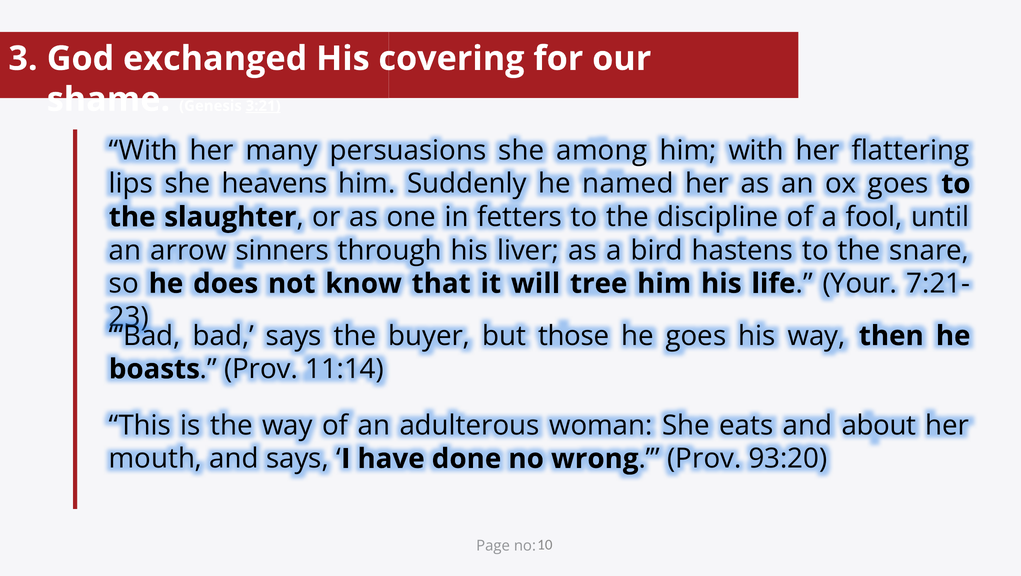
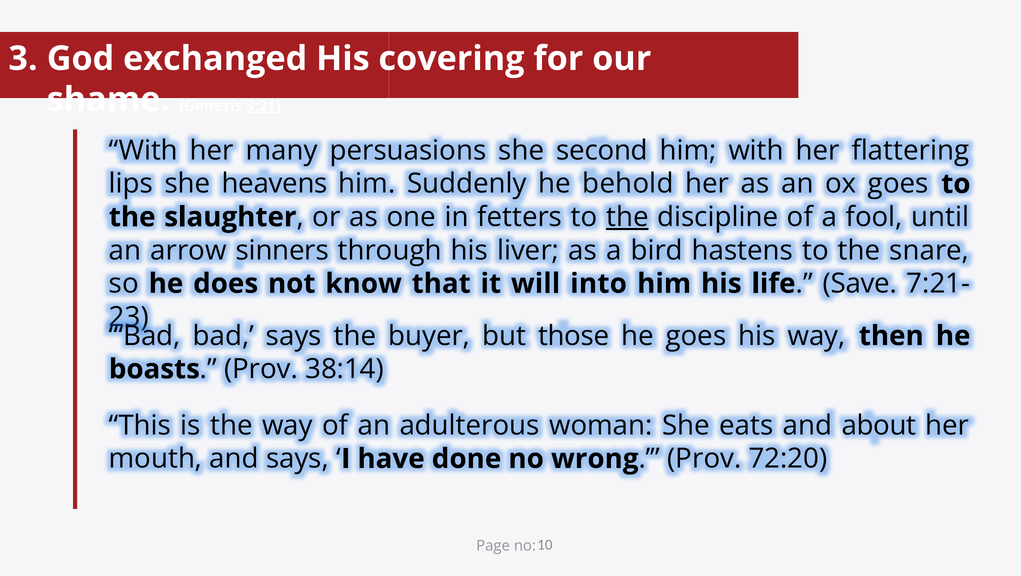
among: among -> second
named: named -> behold
the at (627, 217) underline: none -> present
tree: tree -> into
Your: Your -> Save
11:14: 11:14 -> 38:14
93:20: 93:20 -> 72:20
